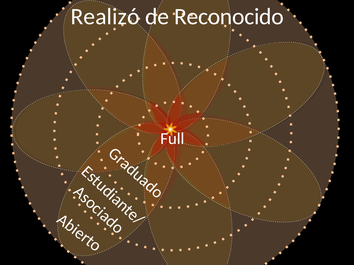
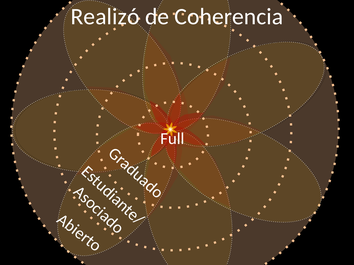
Reconocido: Reconocido -> Coherencia
